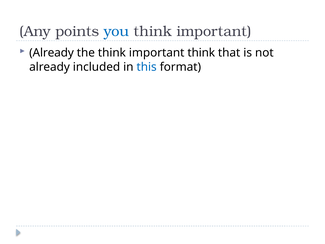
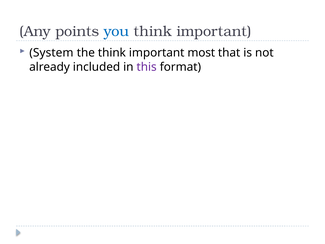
Already at (52, 53): Already -> System
important think: think -> most
this colour: blue -> purple
